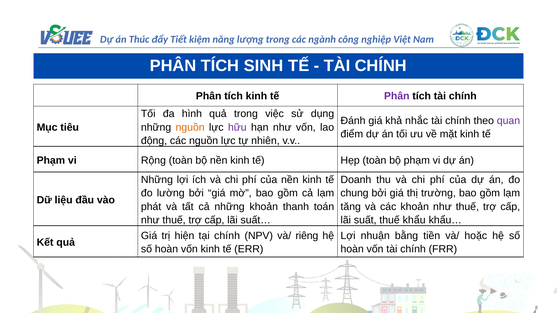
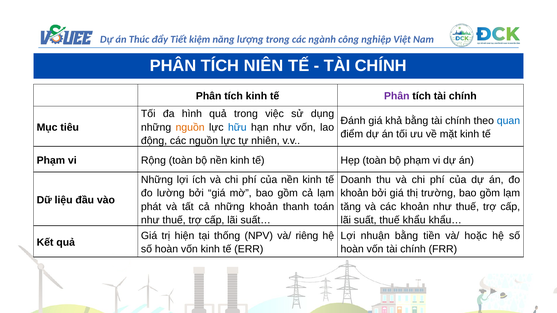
SINH: SINH -> NIÊN
khả nhắc: nhắc -> bằng
quan colour: purple -> blue
hữu colour: purple -> blue
chung at (354, 193): chung -> khoản
tại chính: chính -> thống
